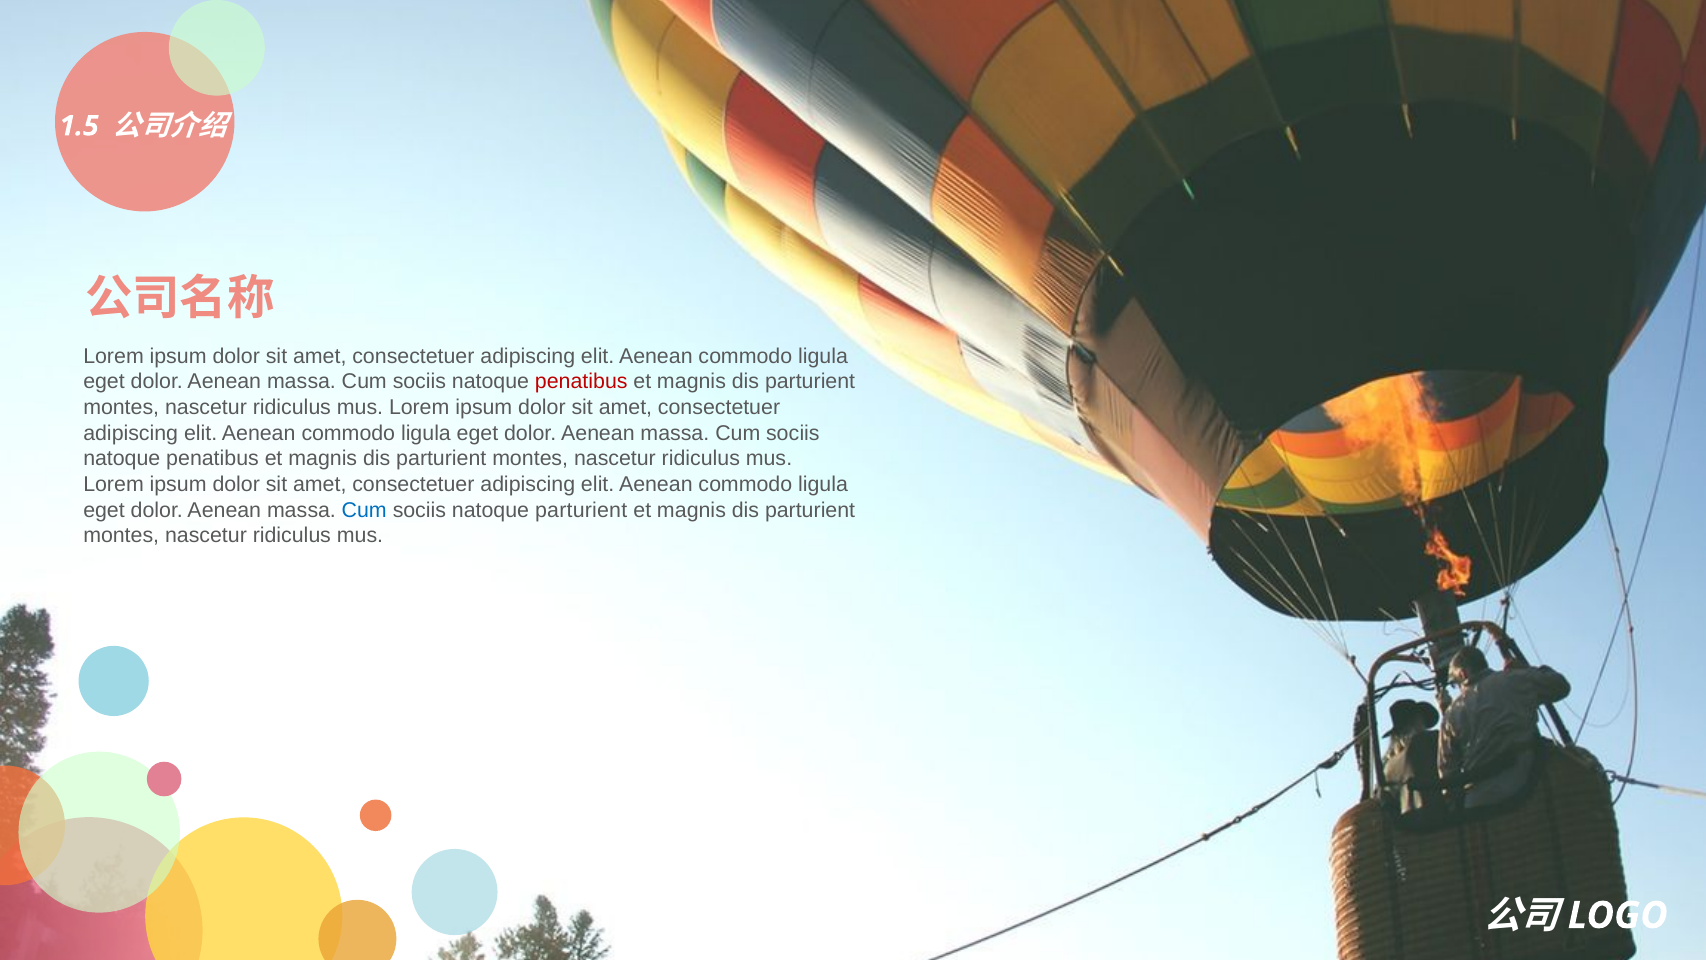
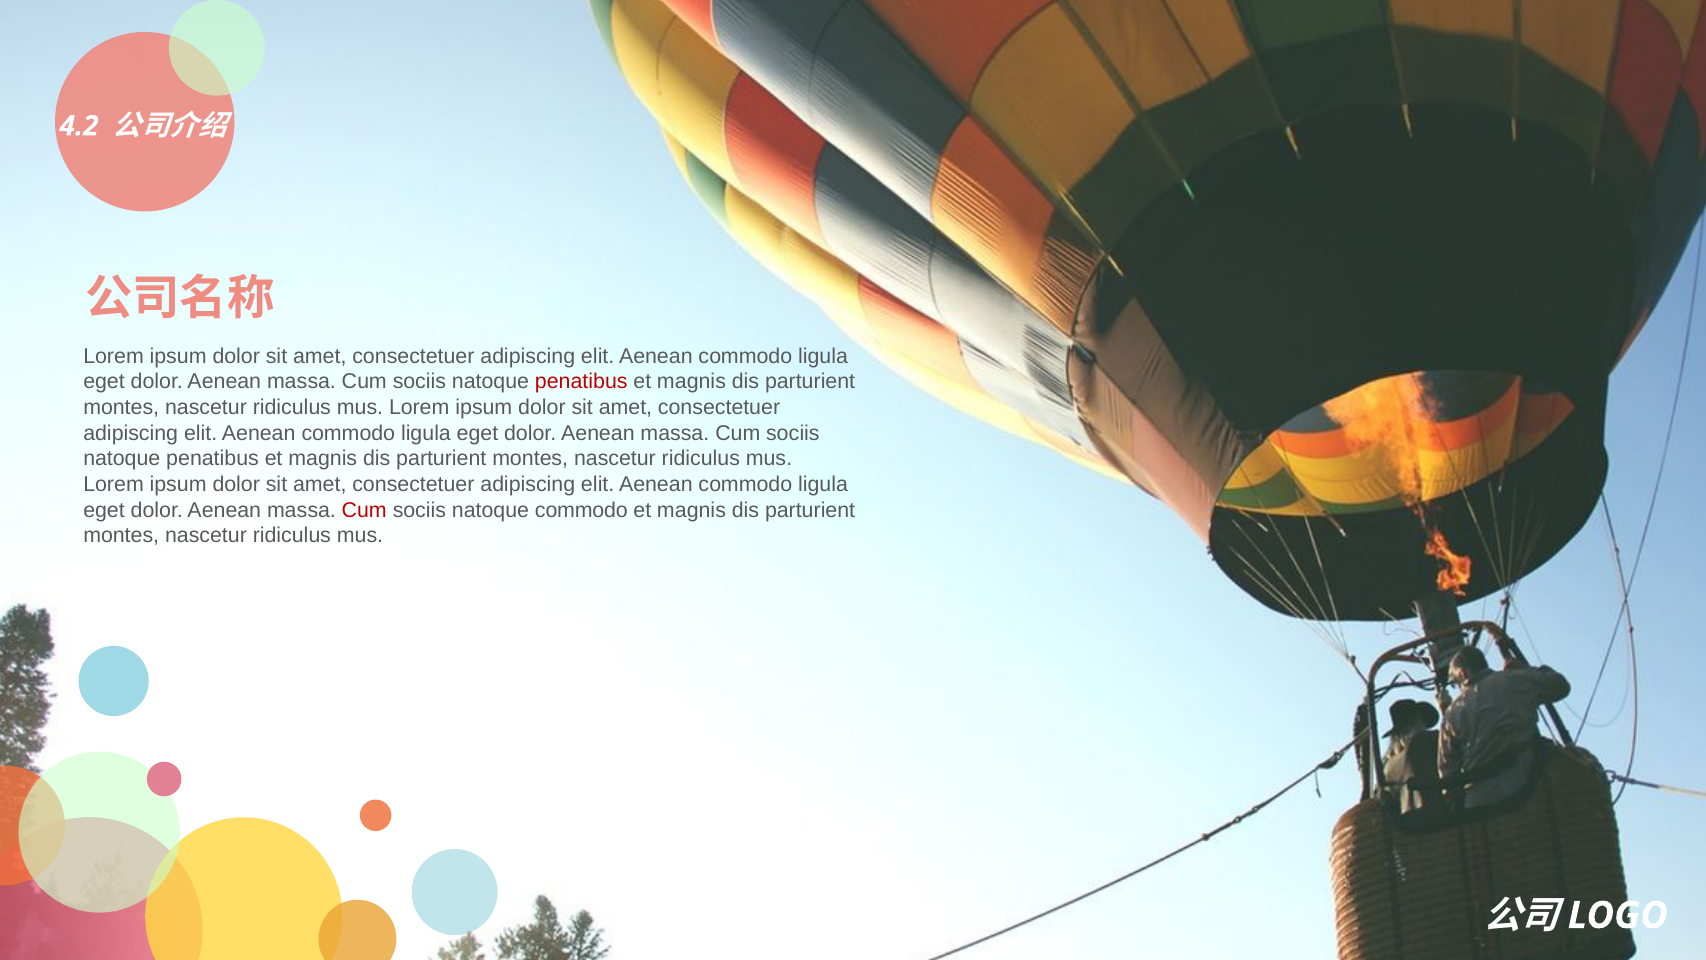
1.5: 1.5 -> 4.2
Cum at (364, 510) colour: blue -> red
natoque parturient: parturient -> commodo
